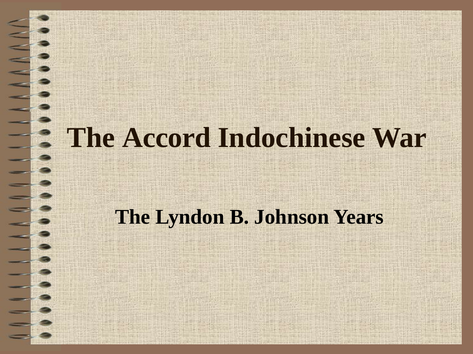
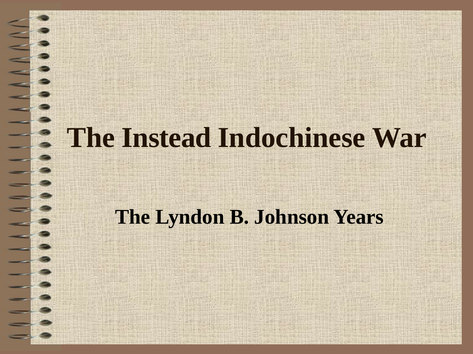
Accord: Accord -> Instead
